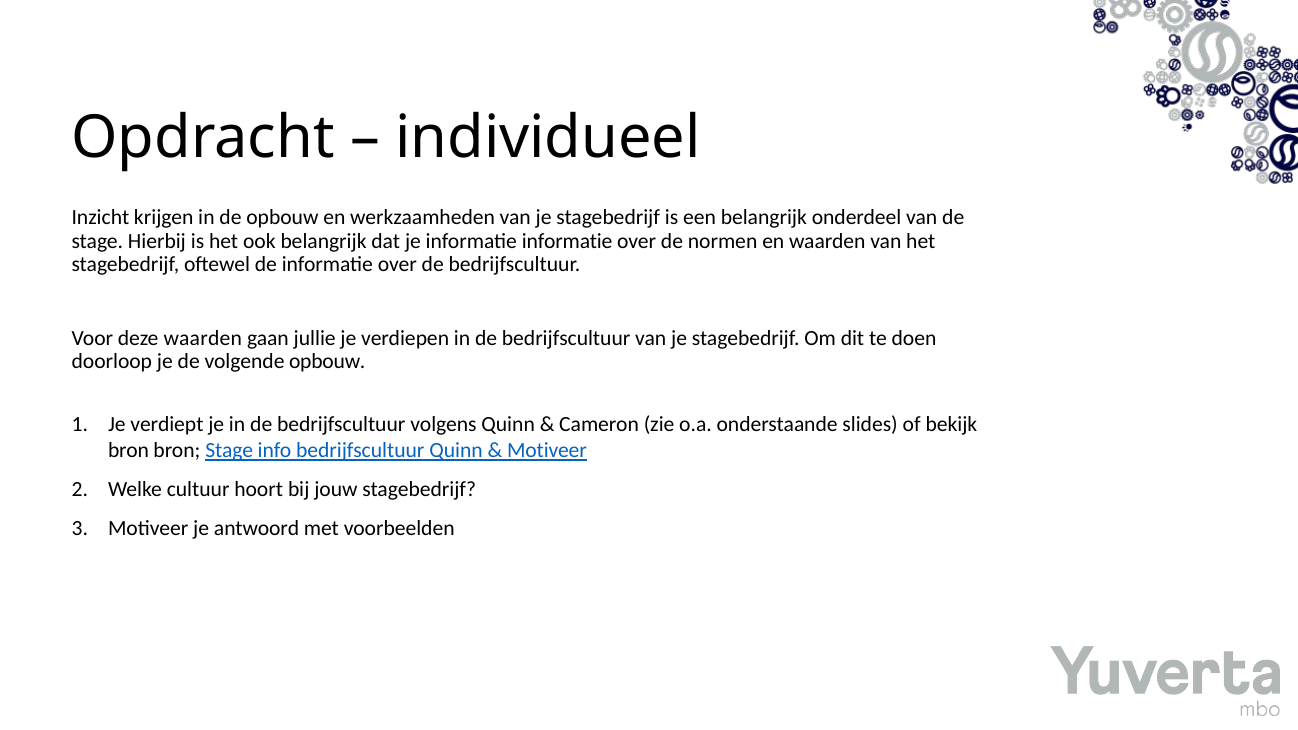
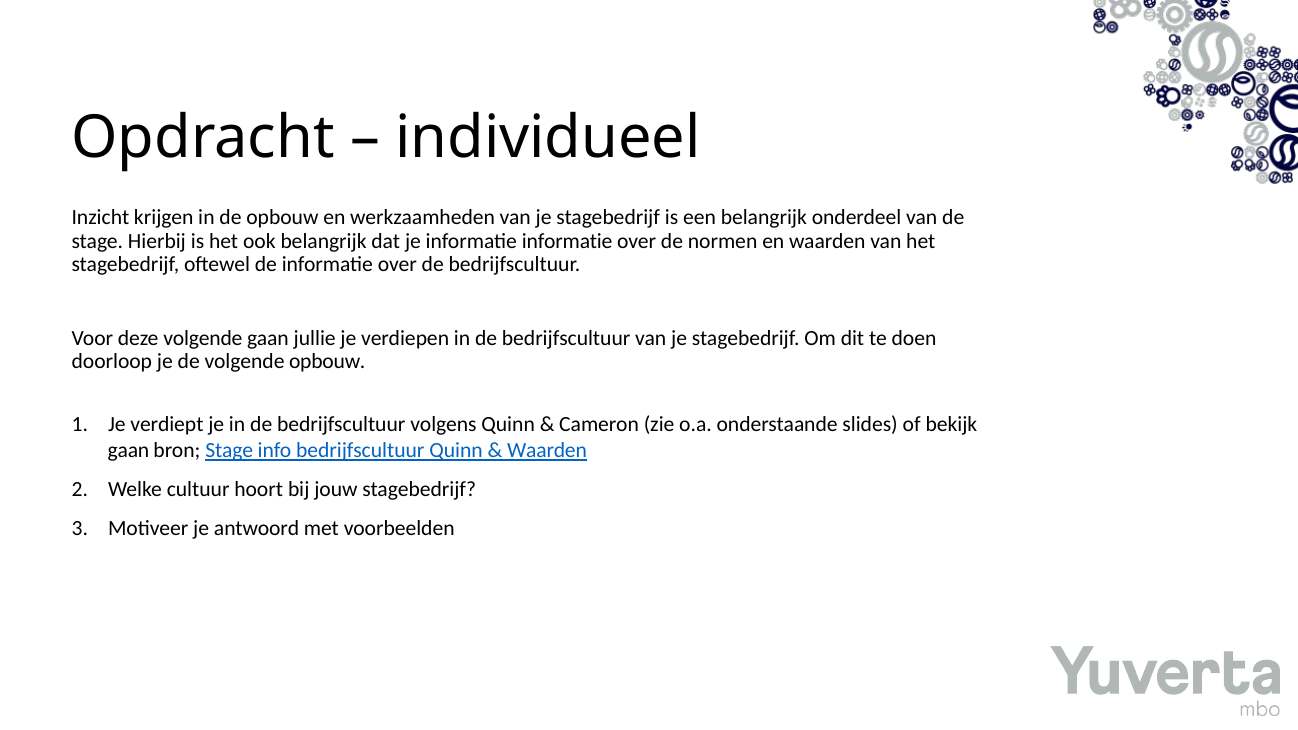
deze waarden: waarden -> volgende
bron at (129, 450): bron -> gaan
Motiveer at (547, 450): Motiveer -> Waarden
